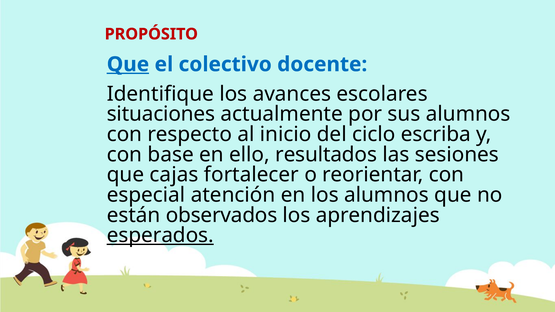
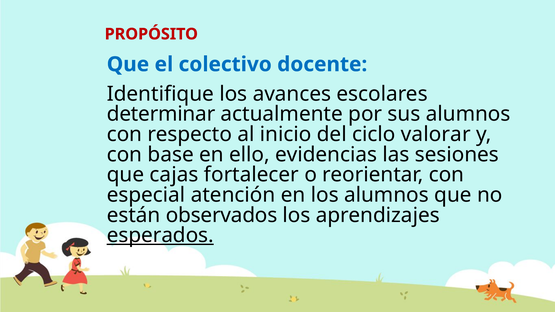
Que at (128, 64) underline: present -> none
situaciones: situaciones -> determinar
escriba: escriba -> valorar
resultados: resultados -> evidencias
